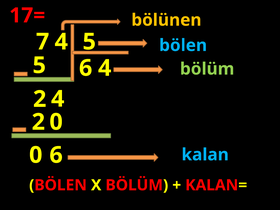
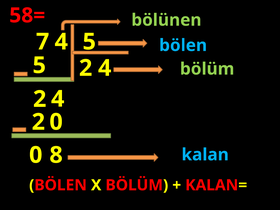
17=: 17= -> 58=
bölünen colour: yellow -> light green
6 at (86, 68): 6 -> 2
0 6: 6 -> 8
